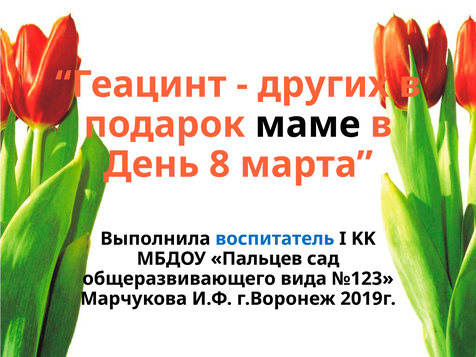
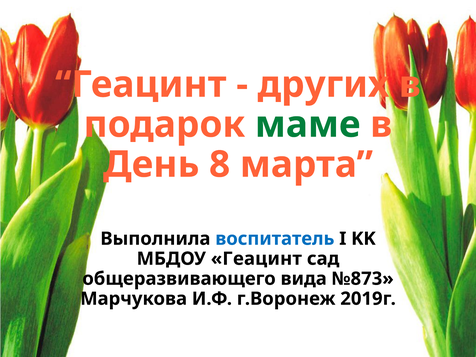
маме colour: black -> green
МБДОУ Пальцев: Пальцев -> Геацинт
№123: №123 -> №873
